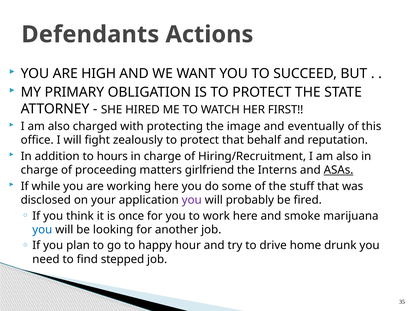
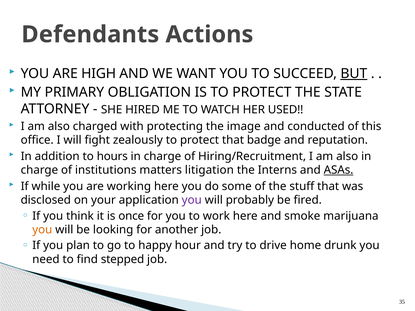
BUT underline: none -> present
FIRST: FIRST -> USED
eventually: eventually -> conducted
behalf: behalf -> badge
proceeding: proceeding -> institutions
girlfriend: girlfriend -> litigation
you at (42, 230) colour: blue -> orange
